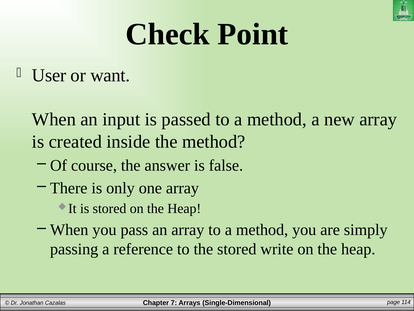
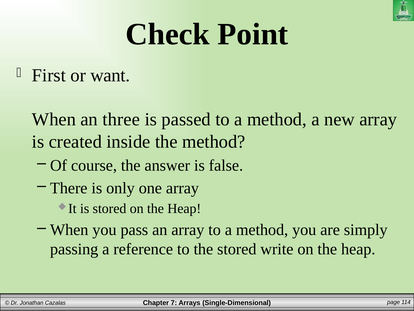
User: User -> First
input: input -> three
